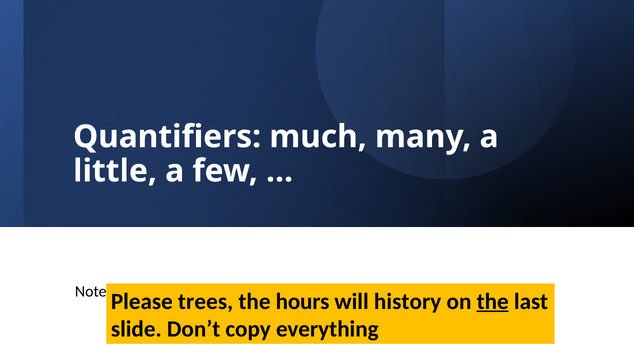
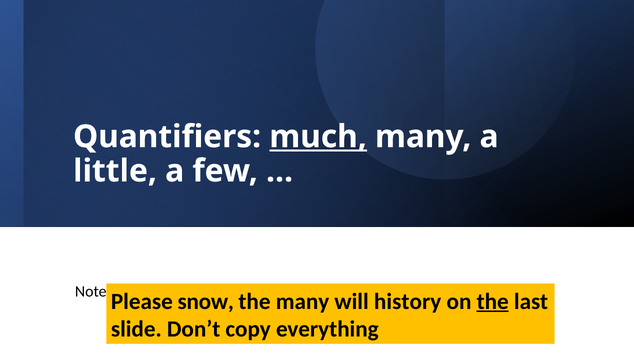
much underline: none -> present
trees: trees -> snow
the hours: hours -> many
